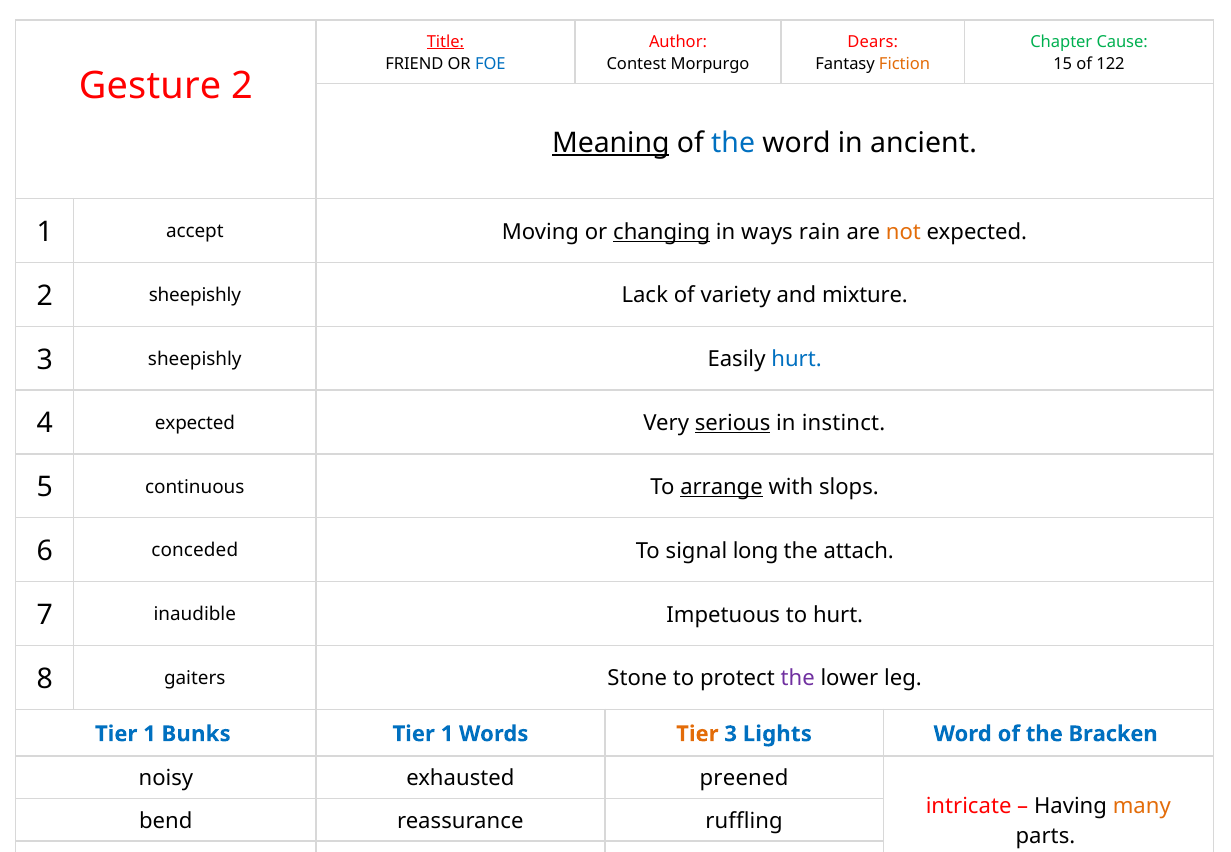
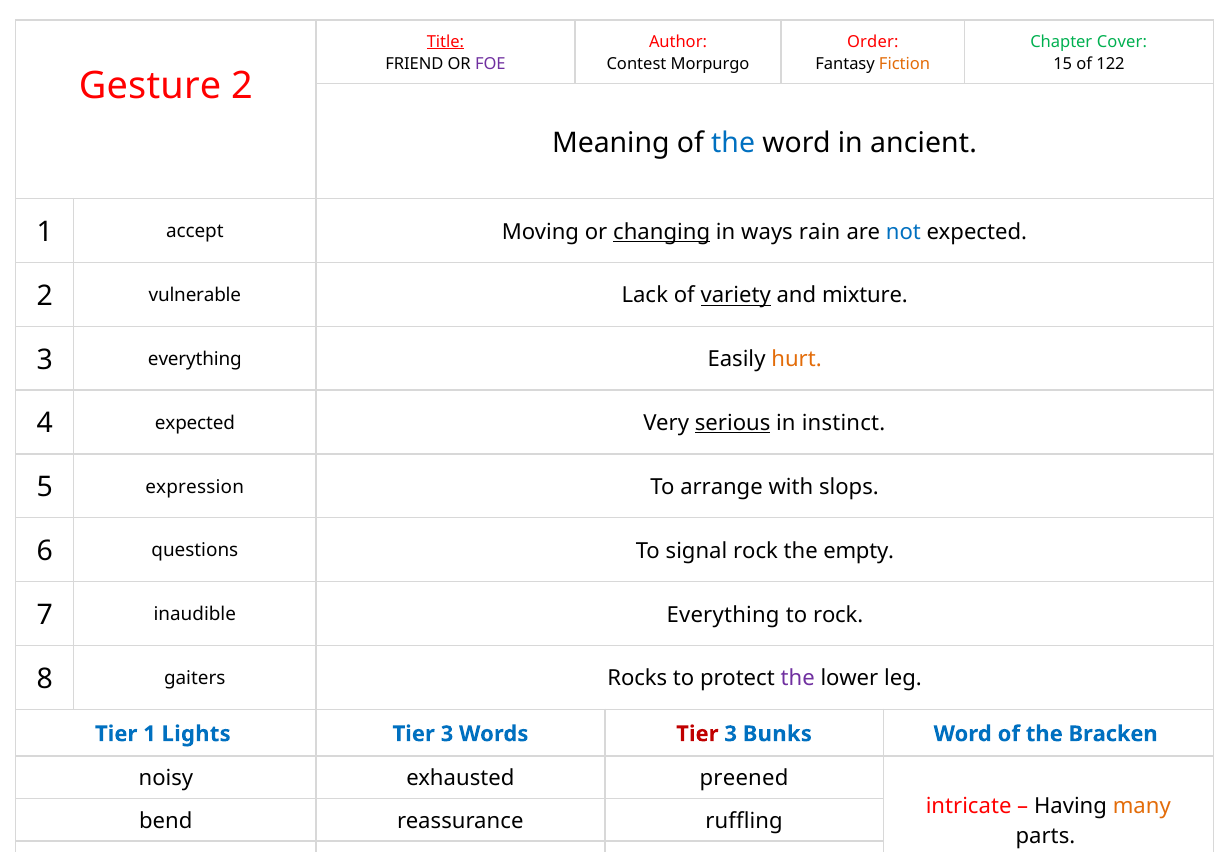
Dears: Dears -> Order
Cause: Cause -> Cover
FOE colour: blue -> purple
Meaning underline: present -> none
not colour: orange -> blue
2 sheepishly: sheepishly -> vulnerable
variety underline: none -> present
3 sheepishly: sheepishly -> everything
hurt at (797, 360) colour: blue -> orange
continuous: continuous -> expression
arrange underline: present -> none
conceded: conceded -> questions
signal long: long -> rock
attach: attach -> empty
inaudible Impetuous: Impetuous -> Everything
to hurt: hurt -> rock
Stone: Stone -> Rocks
Bunks: Bunks -> Lights
1 at (447, 734): 1 -> 3
Tier at (697, 734) colour: orange -> red
Lights: Lights -> Bunks
